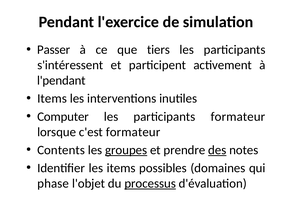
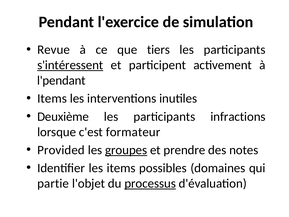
Passer: Passer -> Revue
s'intéressent underline: none -> present
Computer: Computer -> Deuxième
participants formateur: formateur -> infractions
Contents: Contents -> Provided
des underline: present -> none
phase: phase -> partie
